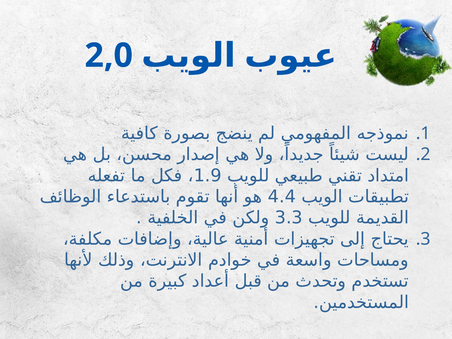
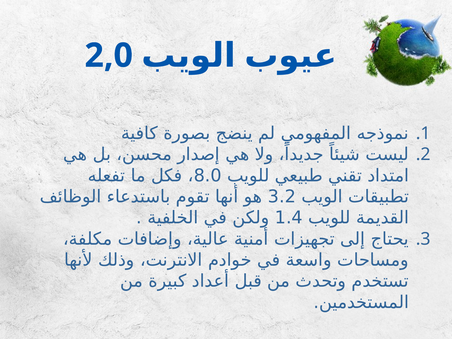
1.9: 1.9 -> 8.0
4.4: 4.4 -> 3.2
3.3: 3.3 -> 1.4
